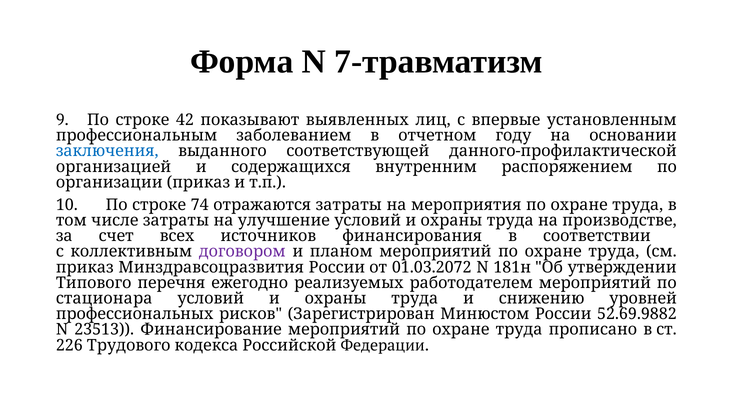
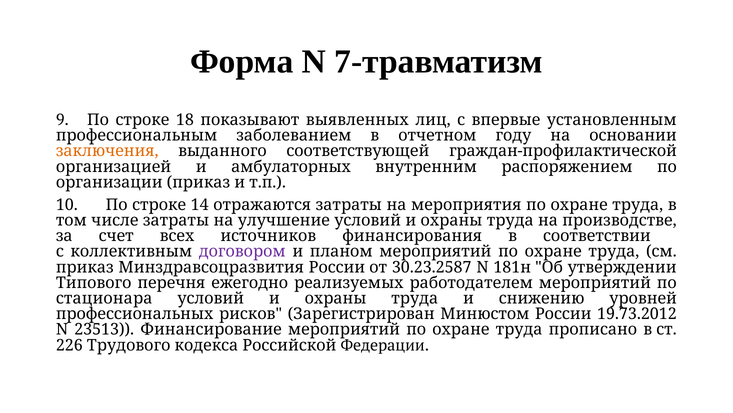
42: 42 -> 18
заключения colour: blue -> orange
данного-профилактической: данного-профилактической -> граждан-профилактической
содержащихся: содержащихся -> амбулаторных
74: 74 -> 14
01.03.2072: 01.03.2072 -> 30.23.2587
52.69.9882: 52.69.9882 -> 19.73.2012
